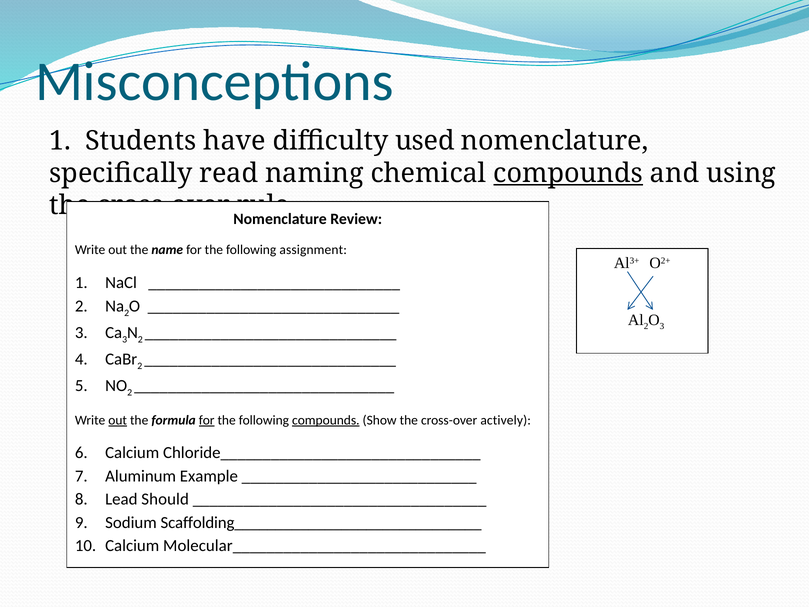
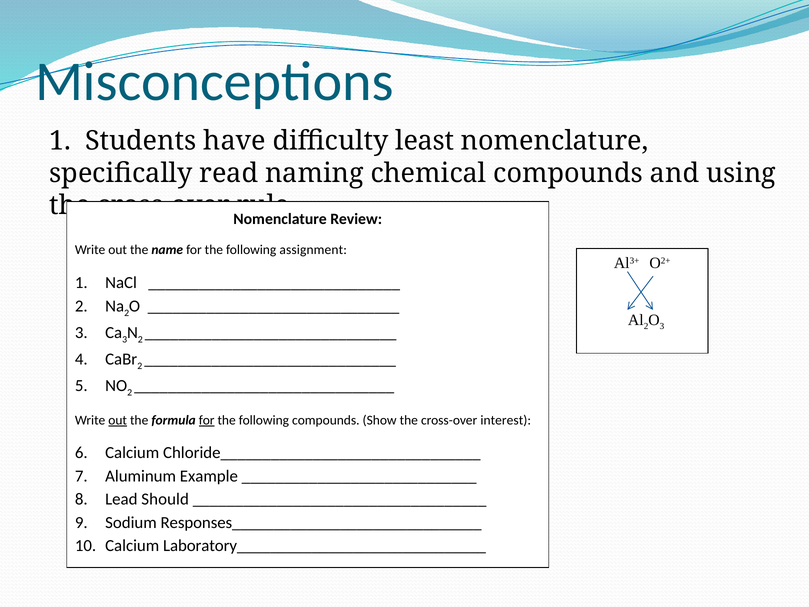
used: used -> least
compounds at (568, 173) underline: present -> none
compounds at (326, 420) underline: present -> none
actively: actively -> interest
Scaffolding______________________________: Scaffolding______________________________ -> Responses______________________________
Molecular______________________________: Molecular______________________________ -> Laboratory______________________________
